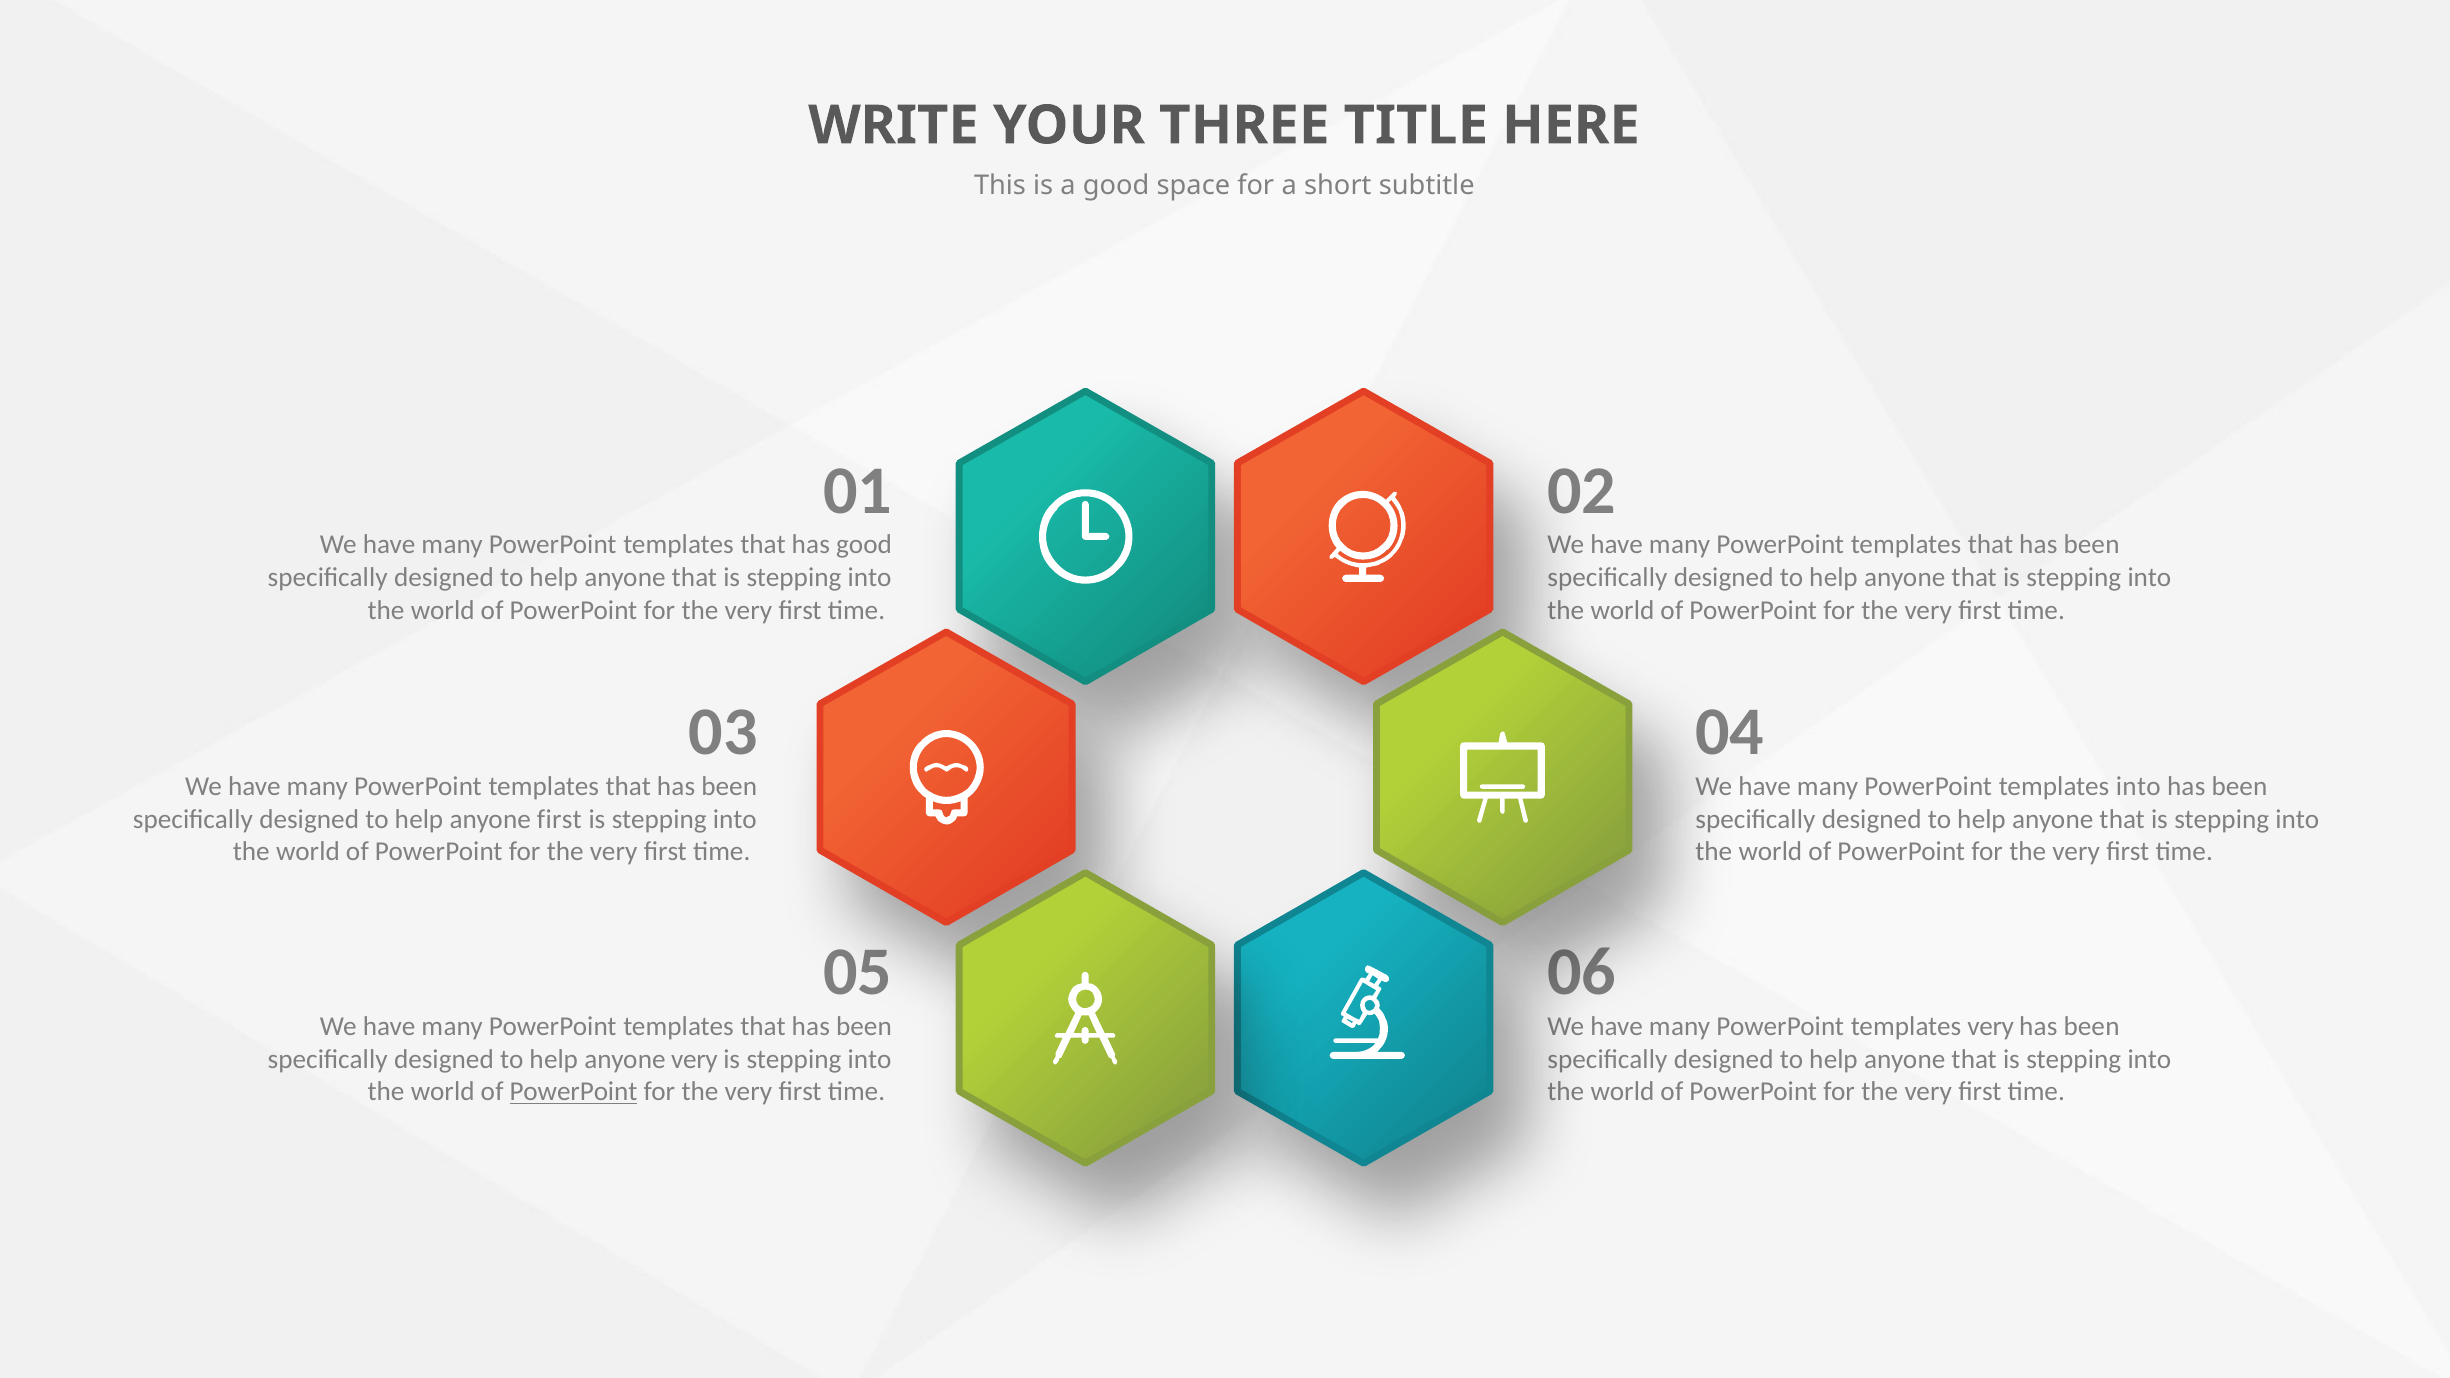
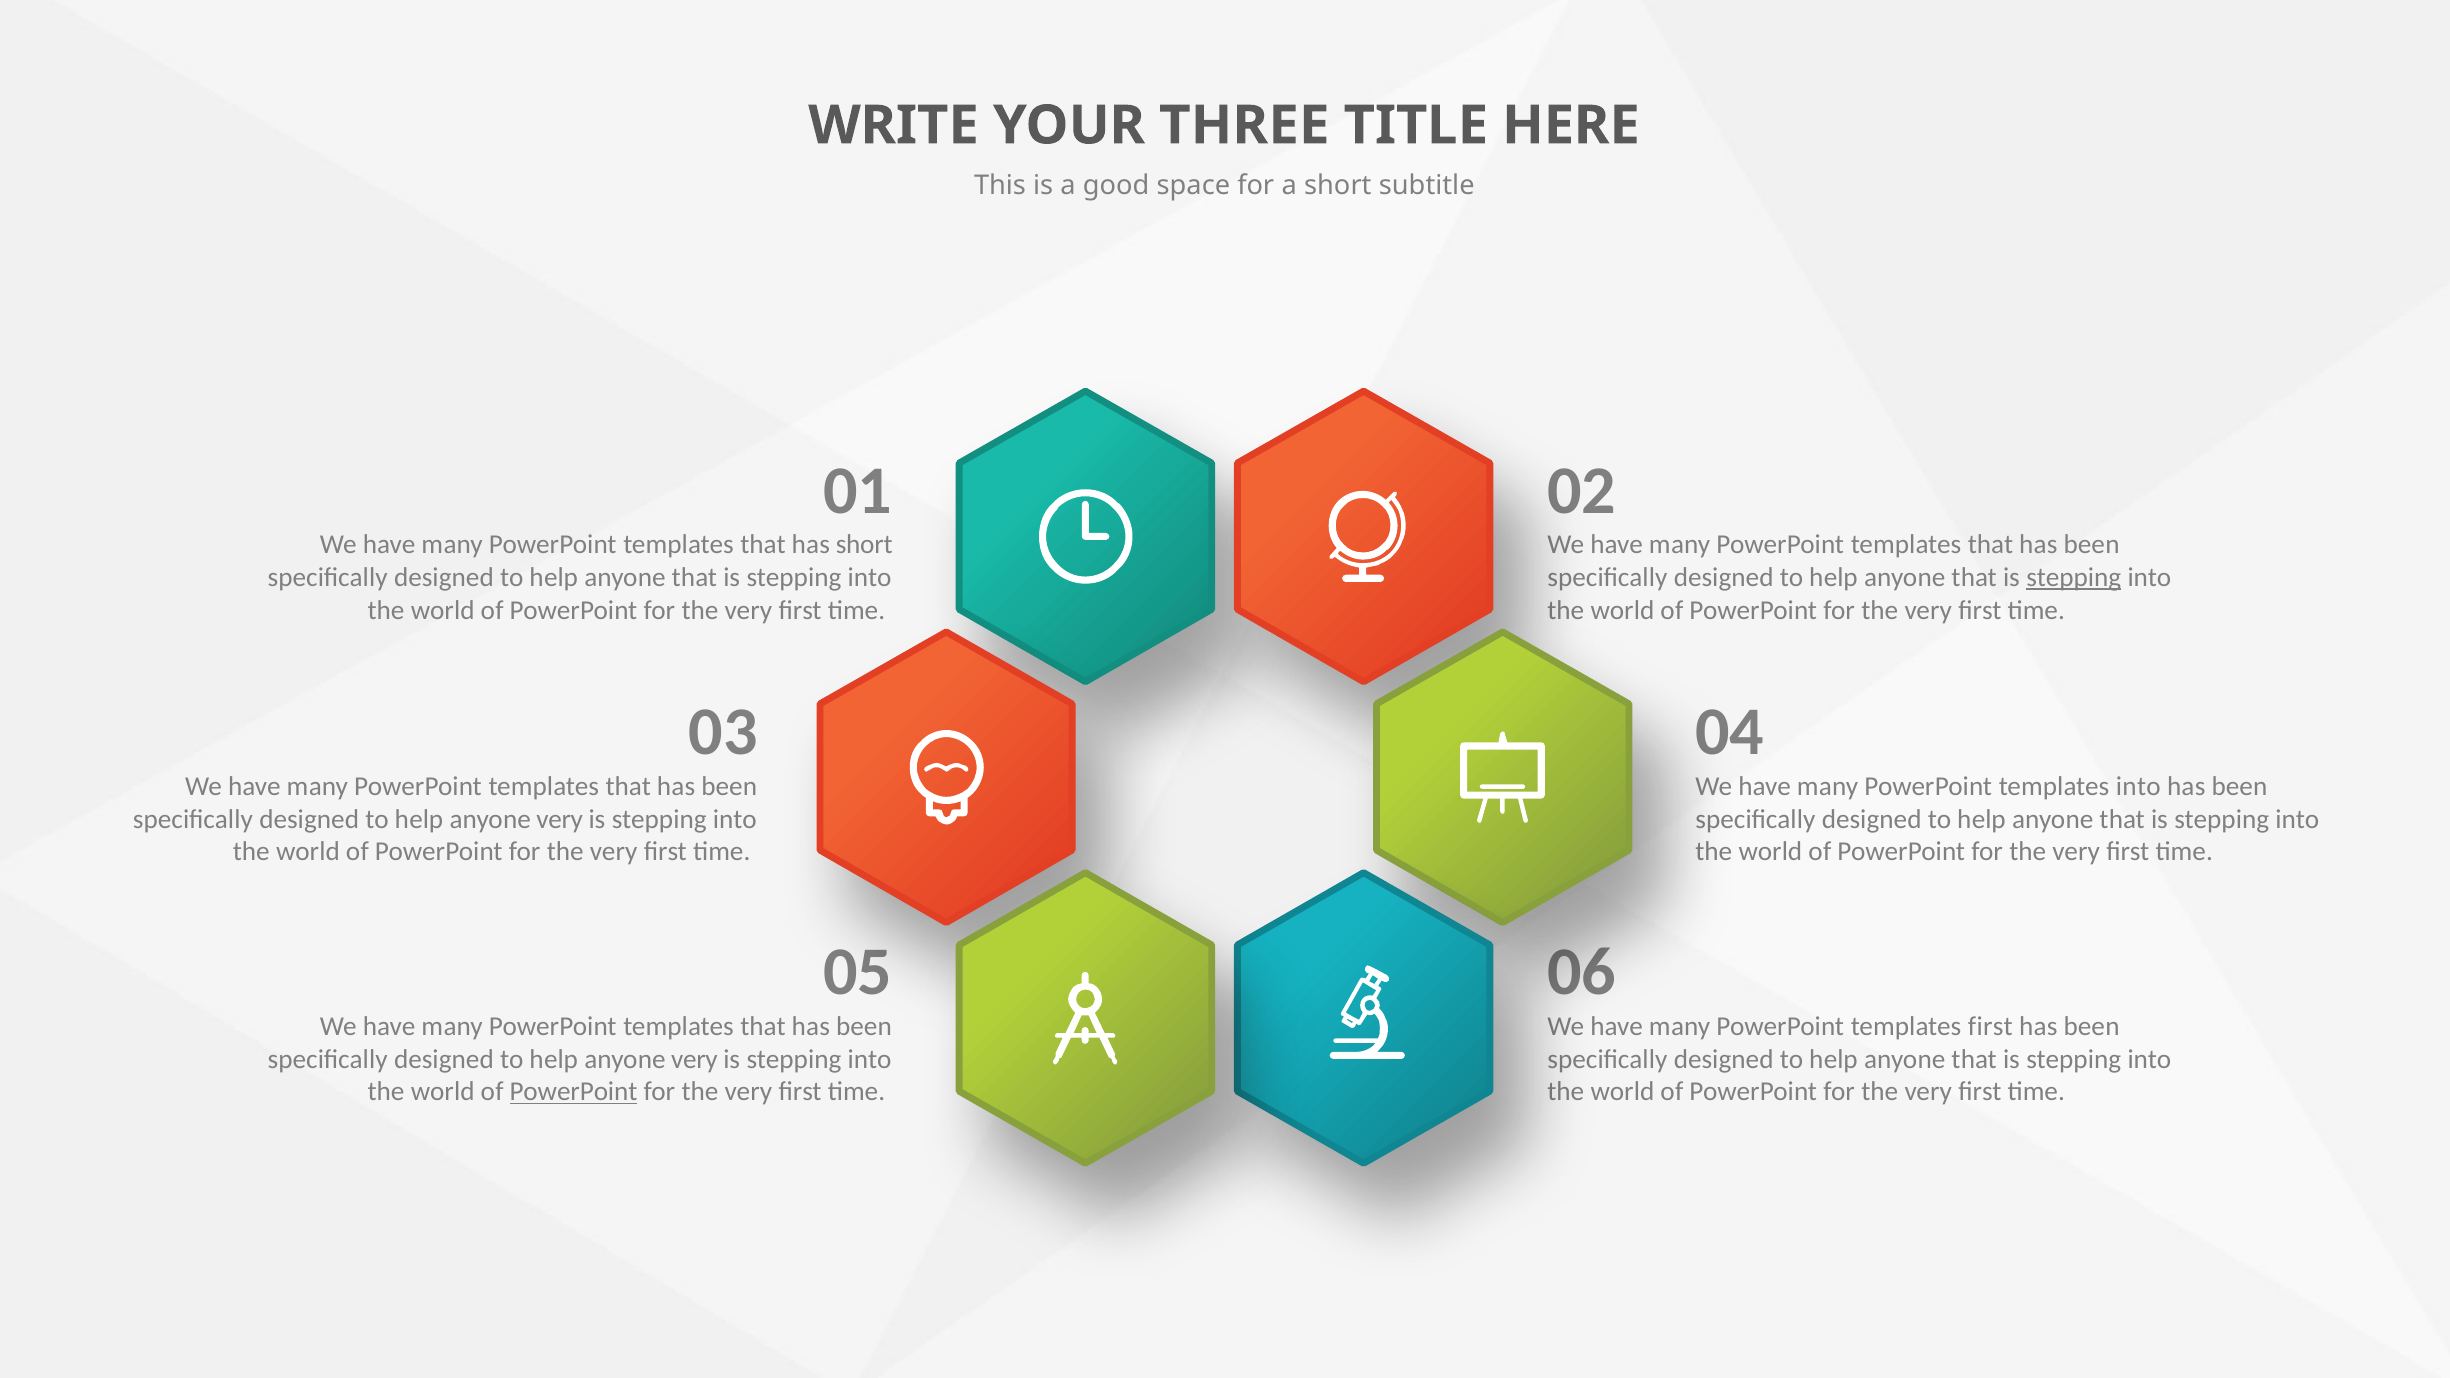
has good: good -> short
stepping at (2074, 577) underline: none -> present
first at (559, 819): first -> very
templates very: very -> first
